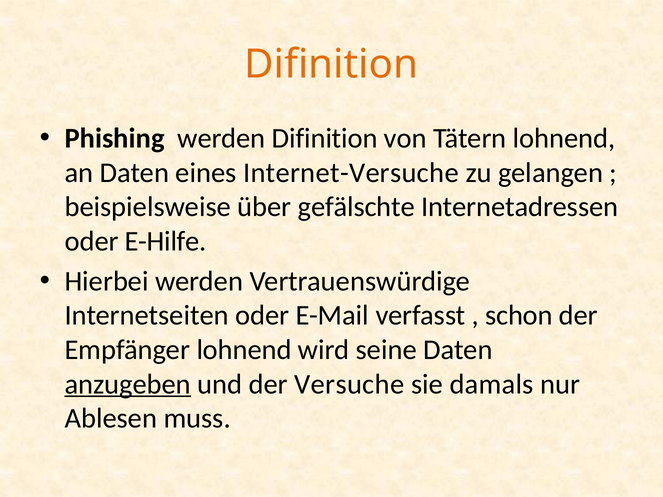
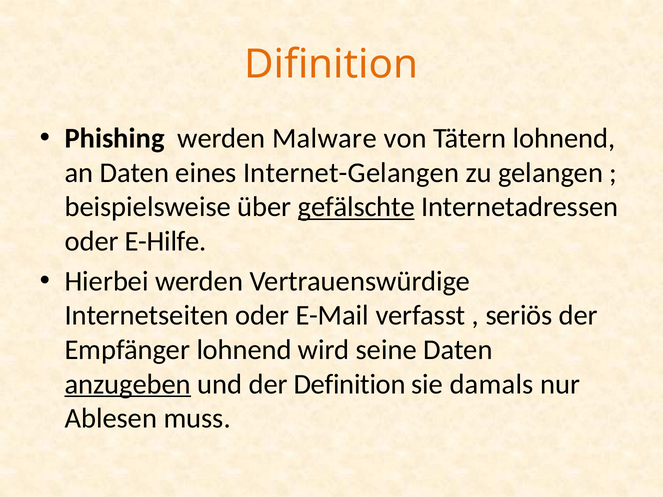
werden Difinition: Difinition -> Malware
Internet-Versuche: Internet-Versuche -> Internet-Gelangen
gefälschte underline: none -> present
schon: schon -> seriös
Versuche: Versuche -> Definition
